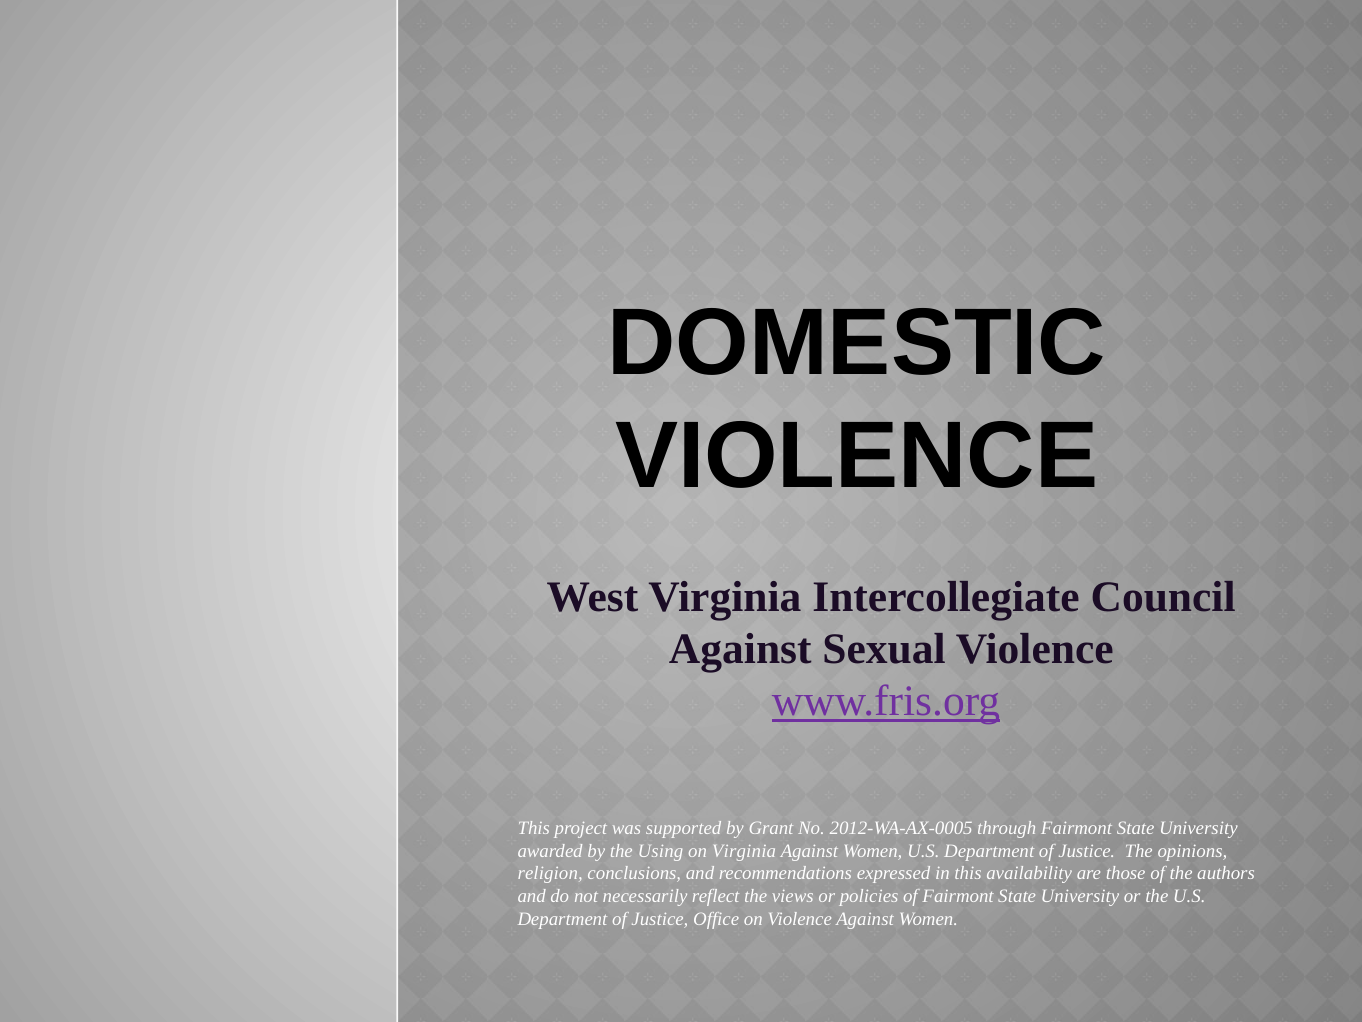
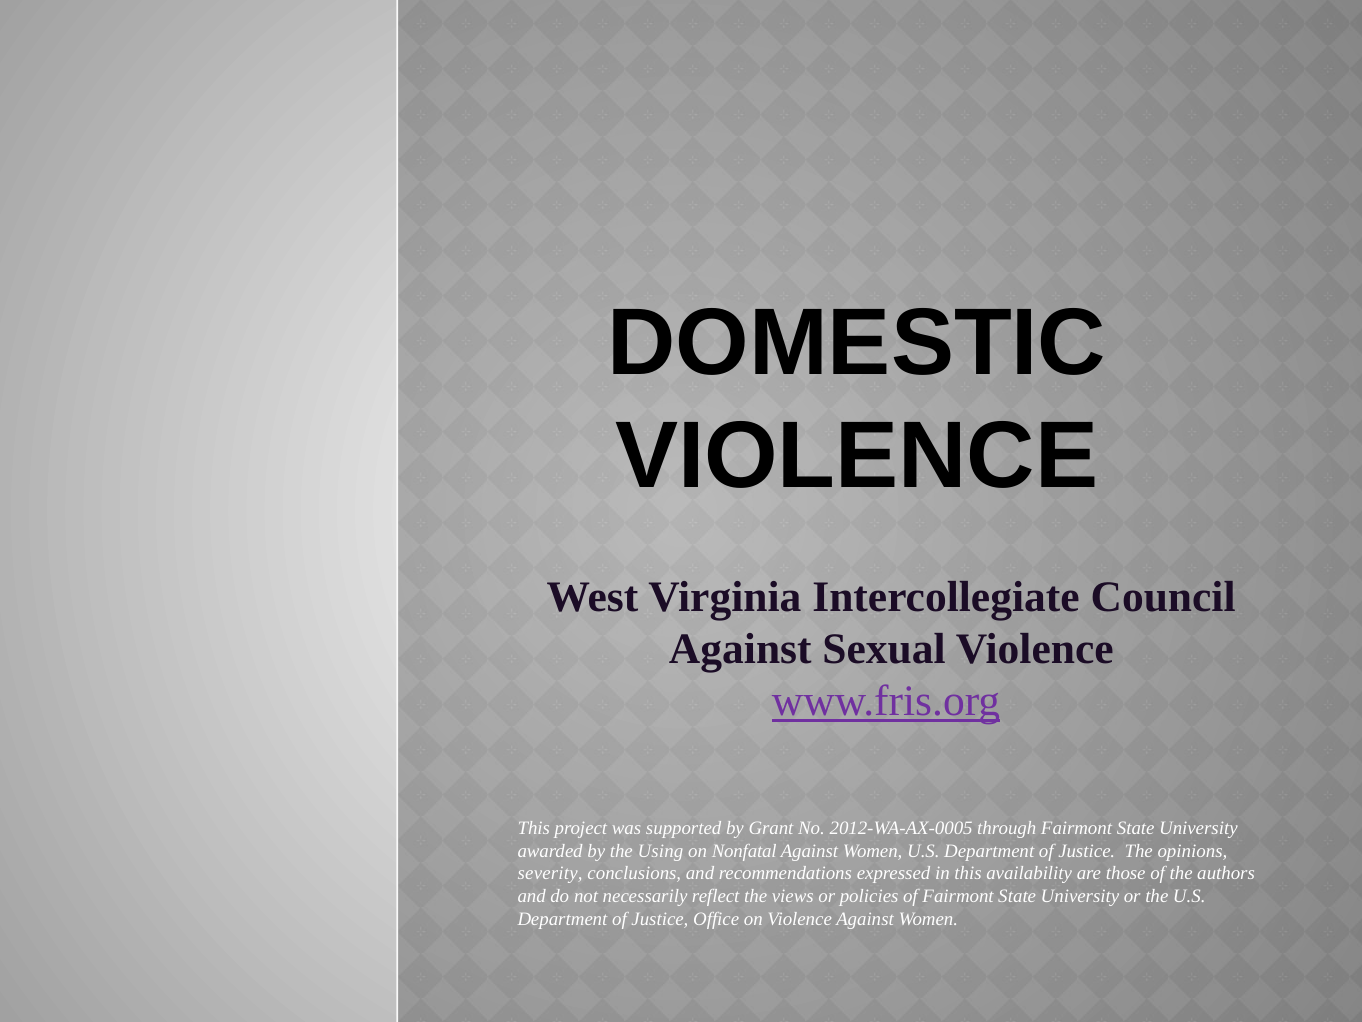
on Virginia: Virginia -> Nonfatal
religion: religion -> severity
